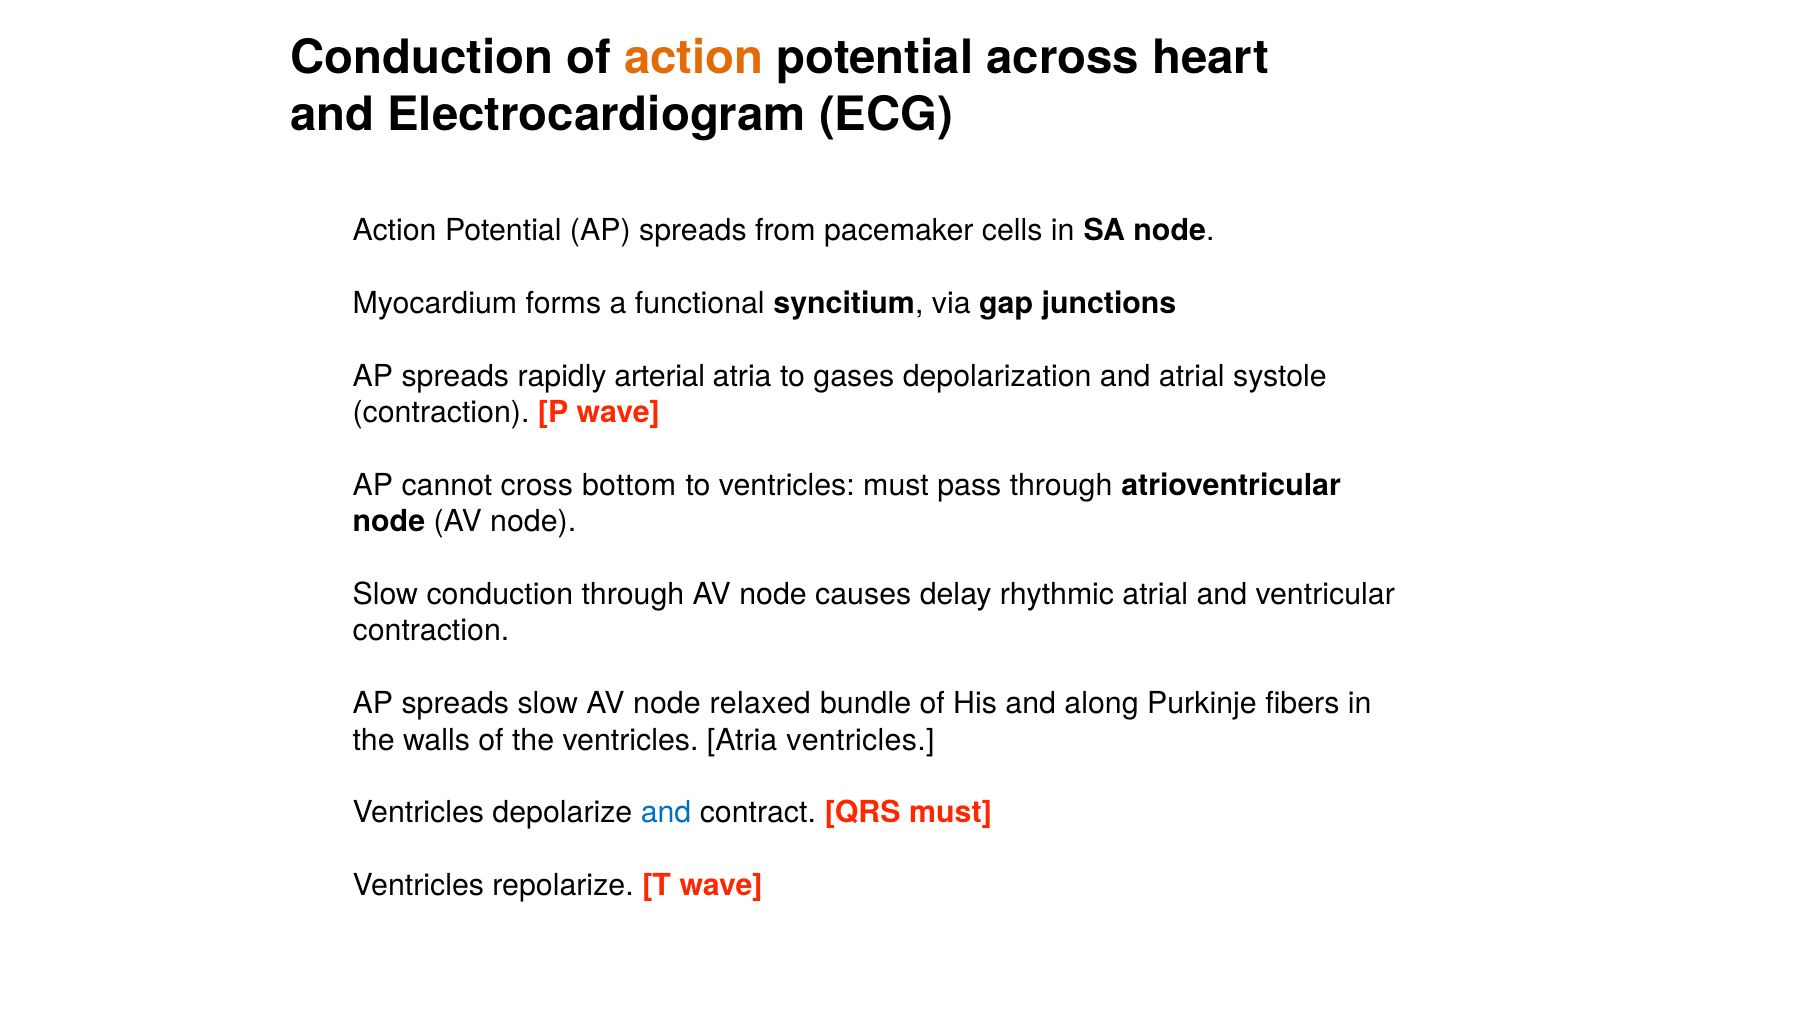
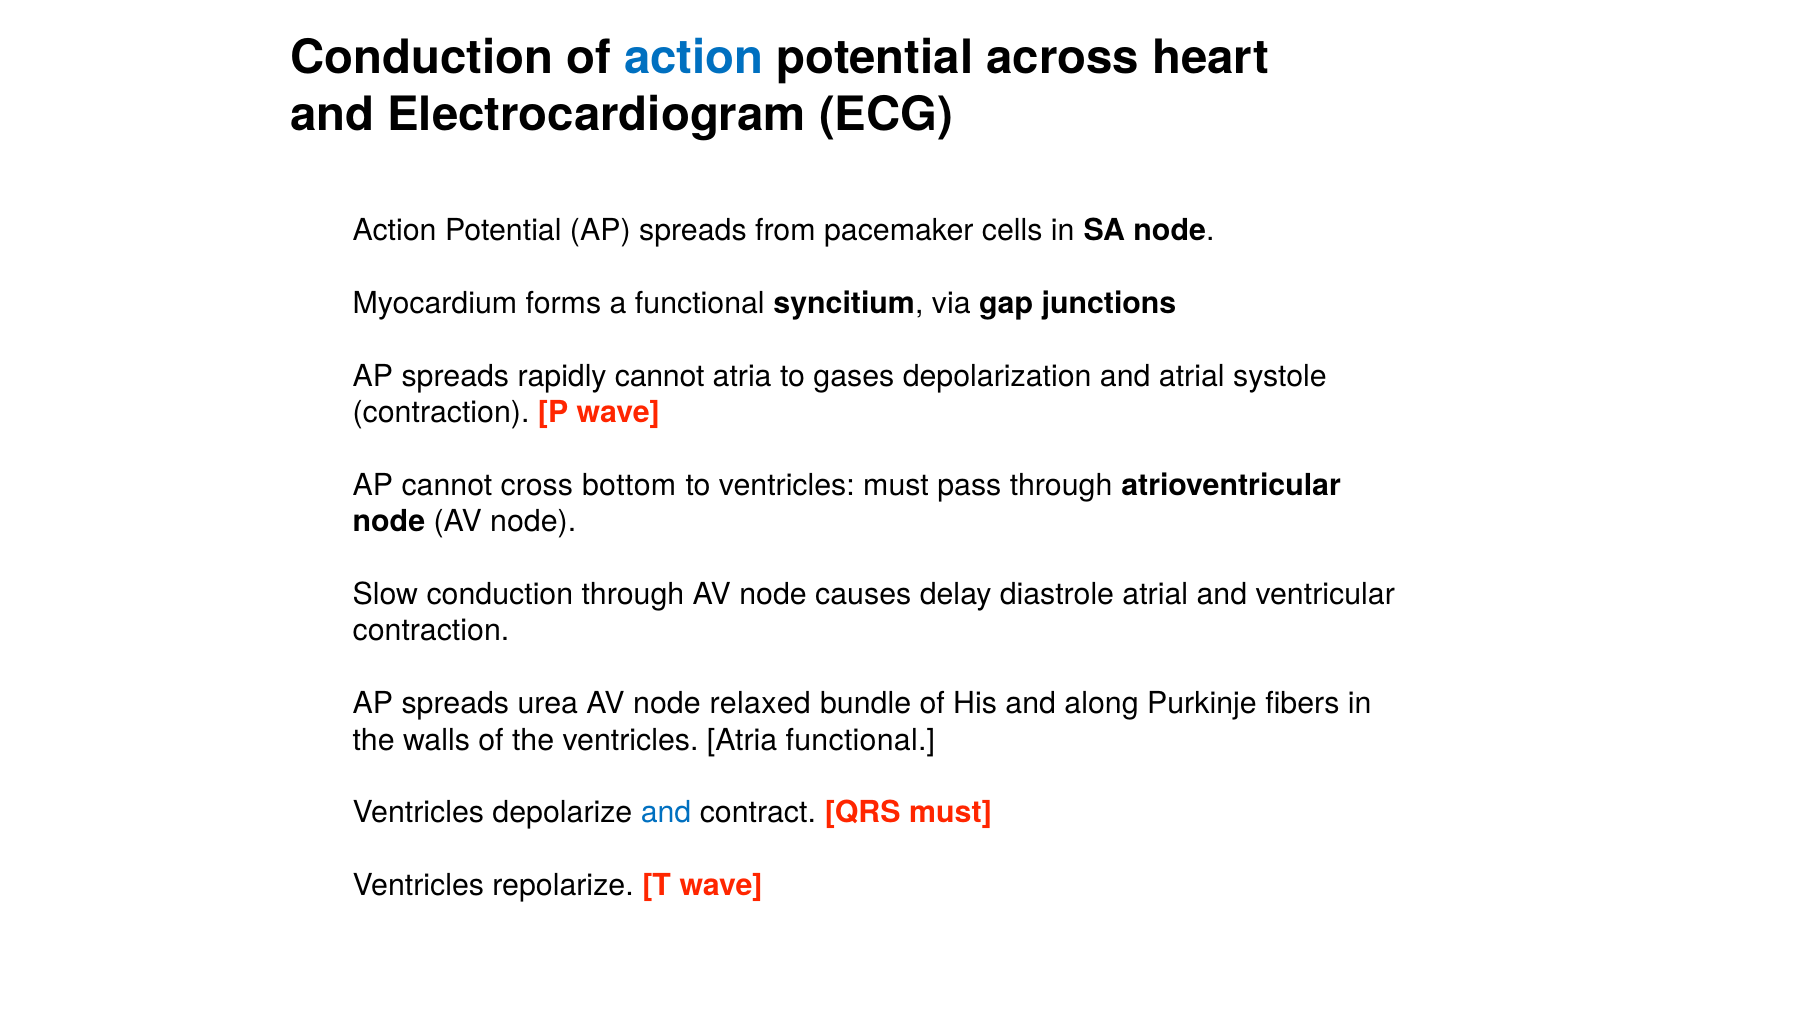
action at (694, 58) colour: orange -> blue
rapidly arterial: arterial -> cannot
rhythmic: rhythmic -> diastrole
spreads slow: slow -> urea
Atria ventricles: ventricles -> functional
